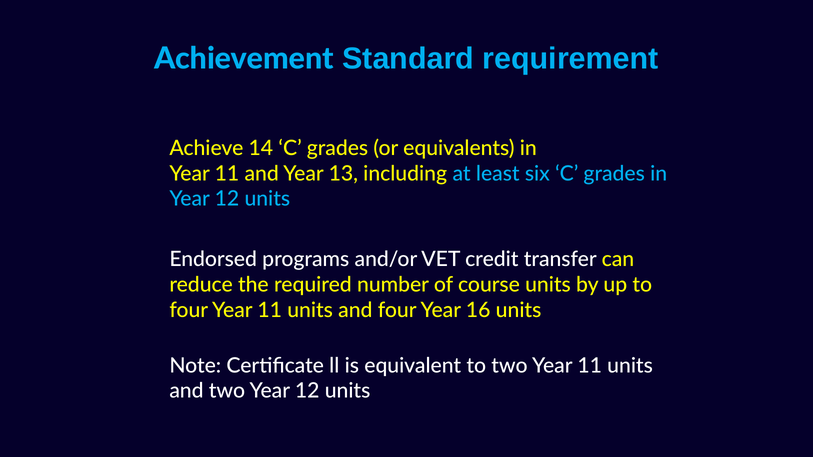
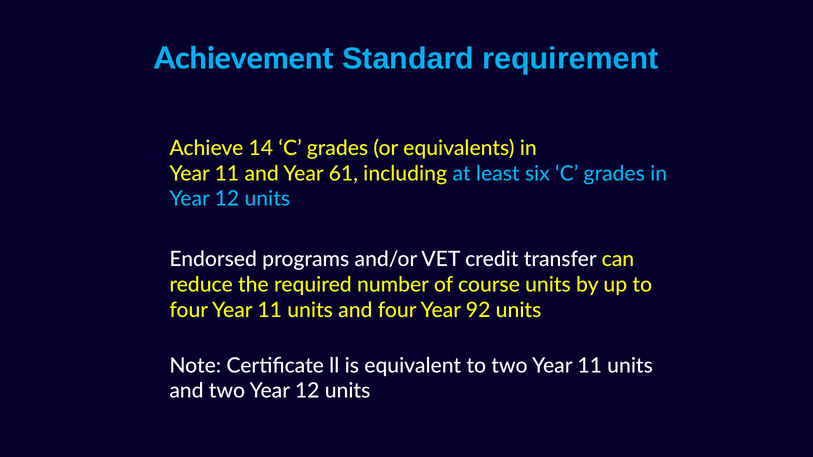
13: 13 -> 61
16: 16 -> 92
